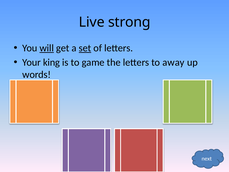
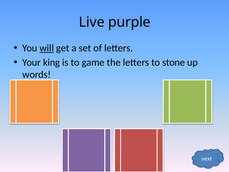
strong: strong -> purple
set underline: present -> none
away: away -> stone
